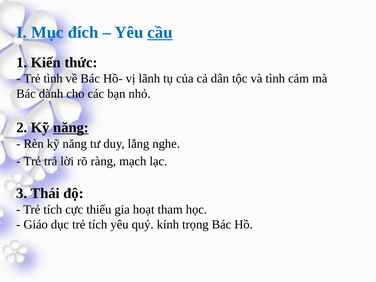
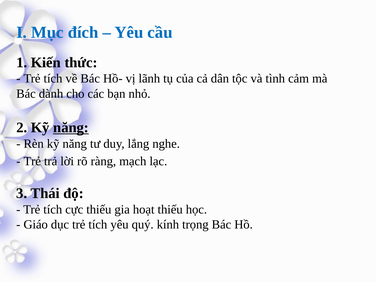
cầu underline: present -> none
tình at (53, 79): tình -> tích
hoạt tham: tham -> thiếu
